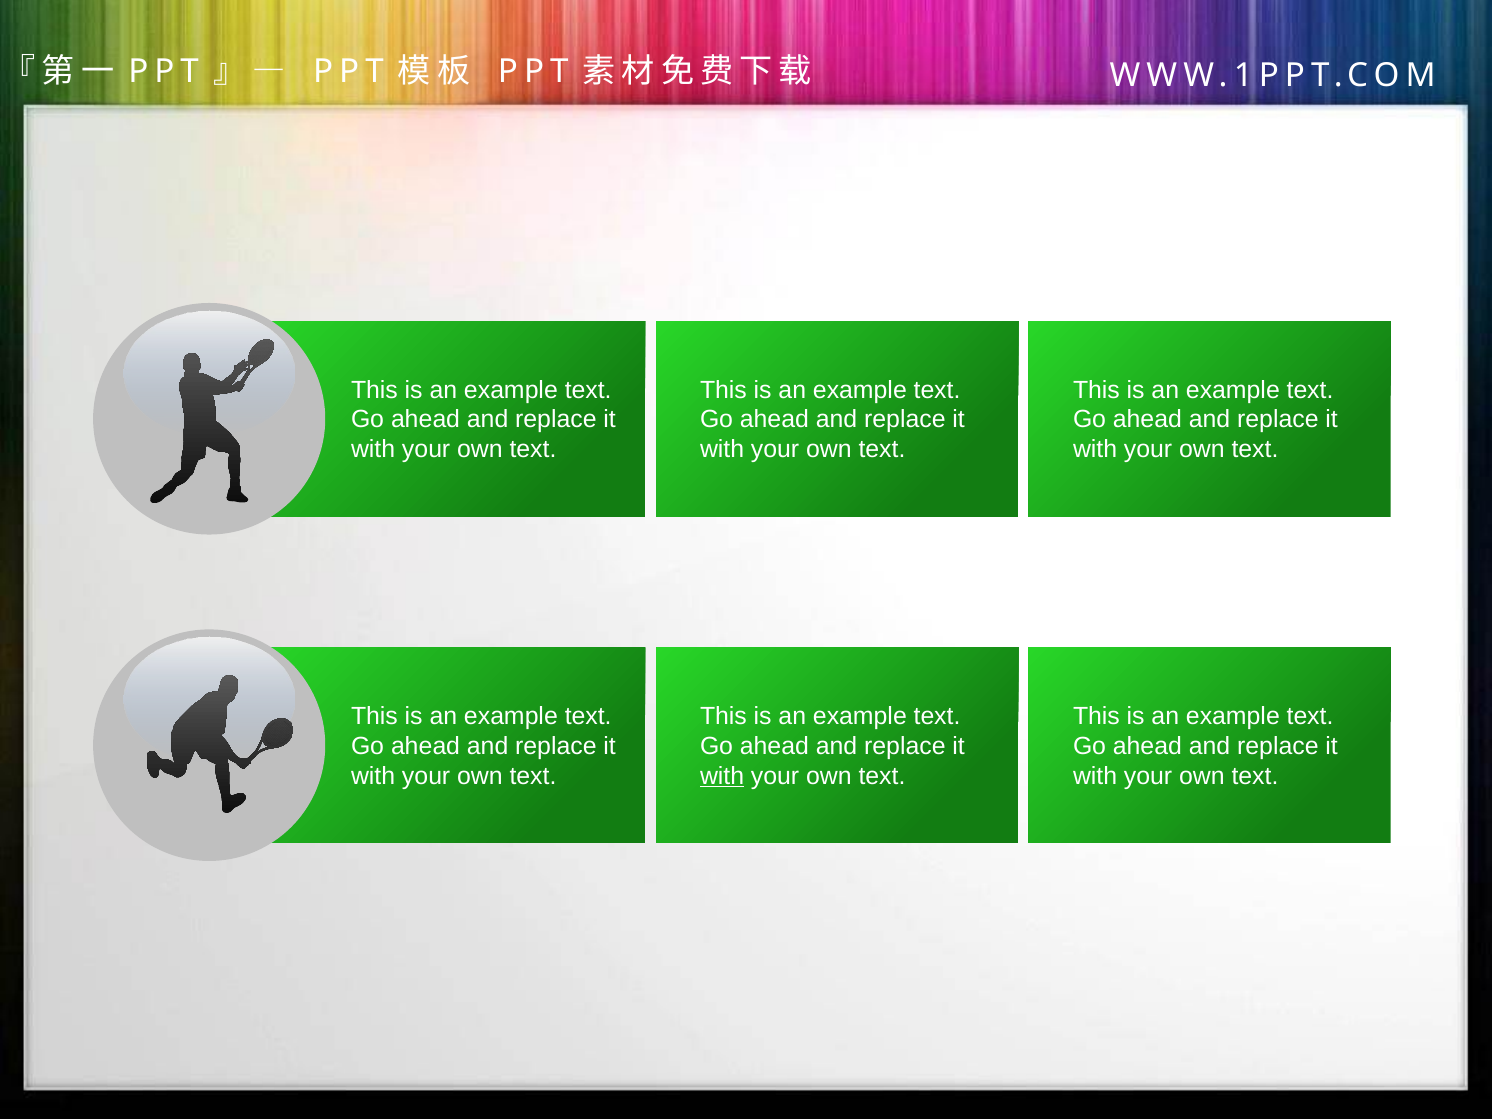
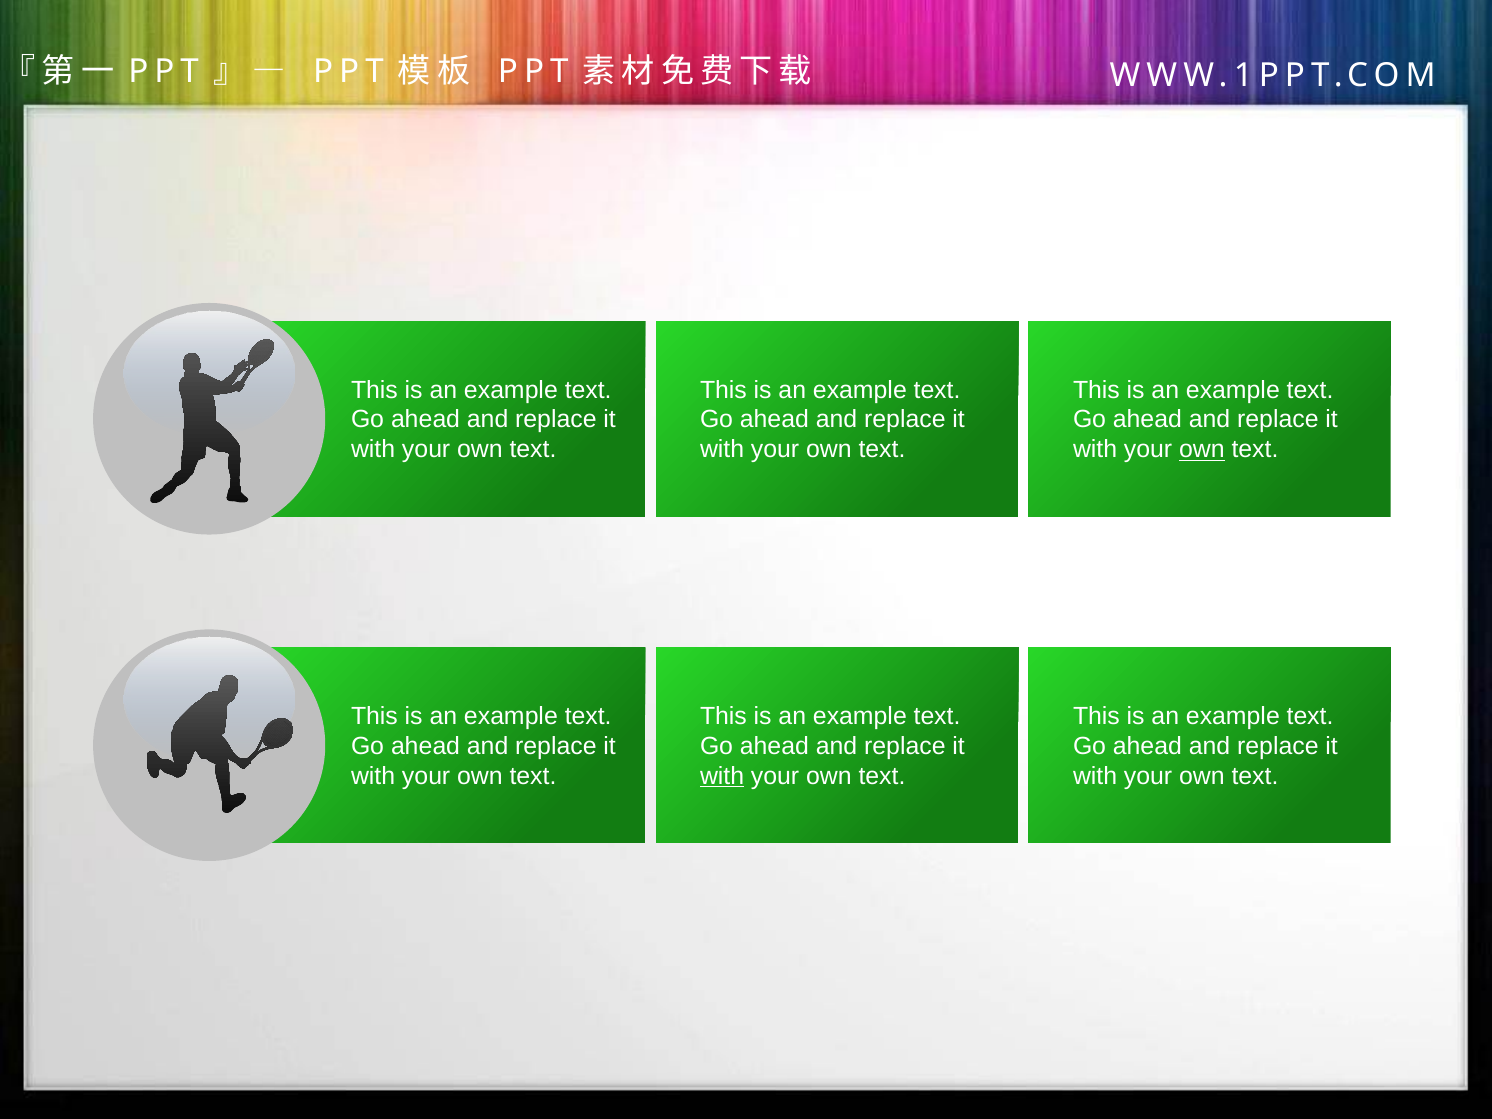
own at (1202, 450) underline: none -> present
